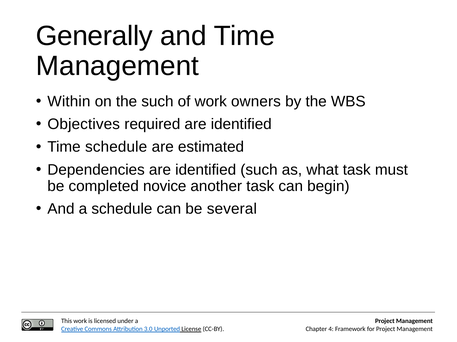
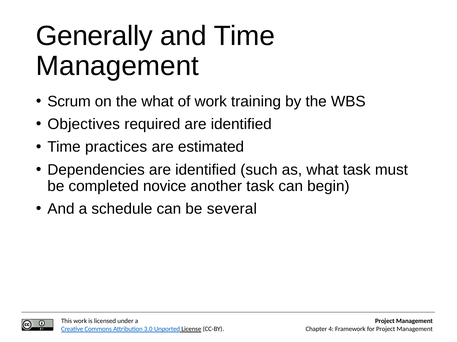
Within: Within -> Scrum
the such: such -> what
owners: owners -> training
Time schedule: schedule -> practices
